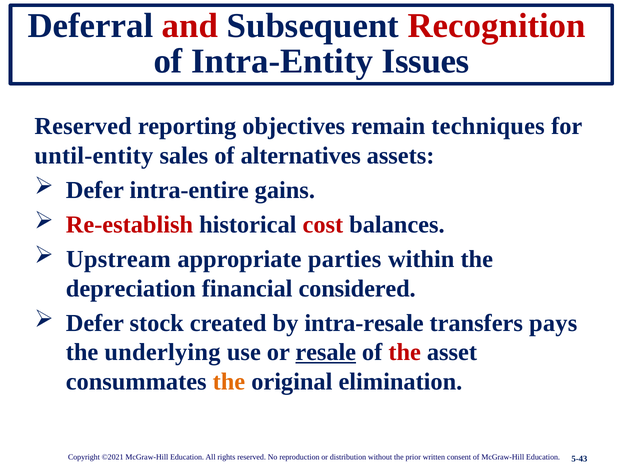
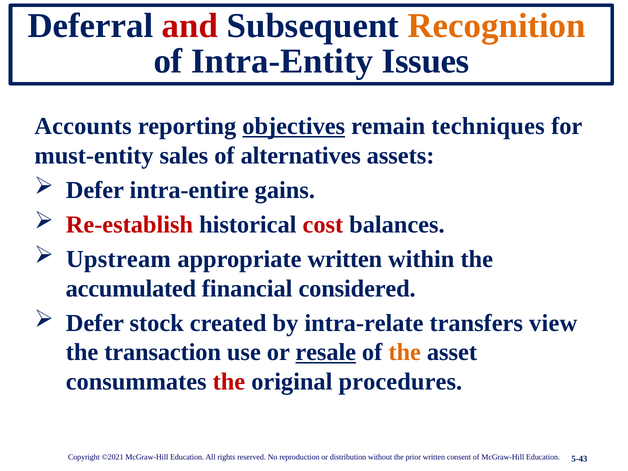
Recognition colour: red -> orange
Reserved at (83, 126): Reserved -> Accounts
objectives underline: none -> present
until-entity: until-entity -> must-entity
appropriate parties: parties -> written
depreciation: depreciation -> accumulated
intra-resale: intra-resale -> intra-relate
pays: pays -> view
underlying: underlying -> transaction
the at (405, 352) colour: red -> orange
the at (229, 382) colour: orange -> red
elimination: elimination -> procedures
